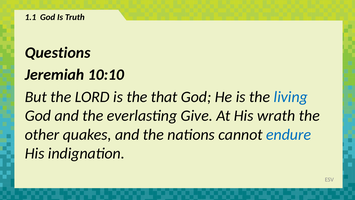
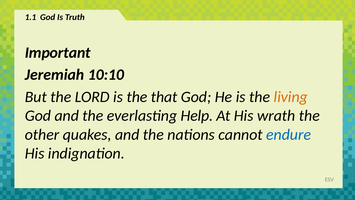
Questions: Questions -> Important
living colour: blue -> orange
Give: Give -> Help
